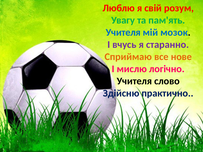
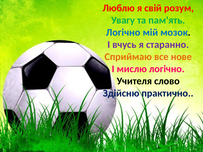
Учителя at (123, 32): Учителя -> Логічно
